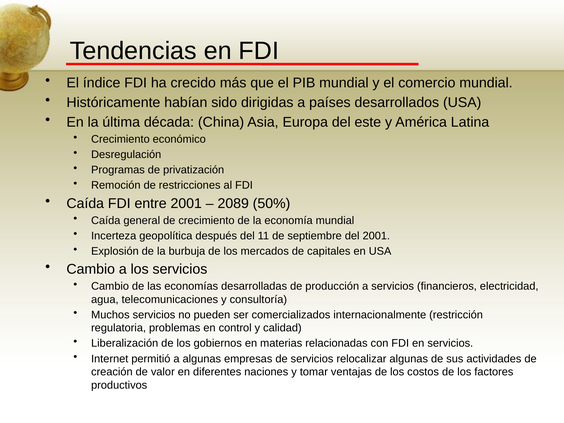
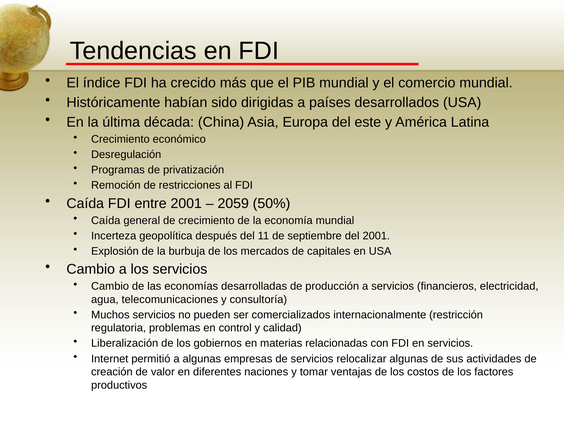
2089: 2089 -> 2059
